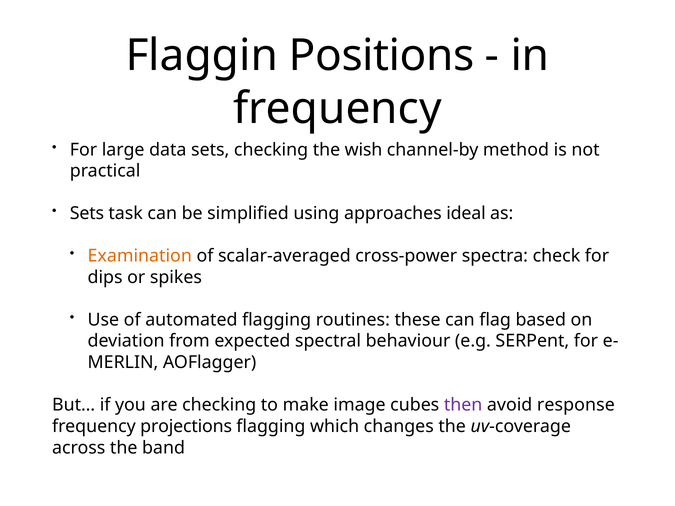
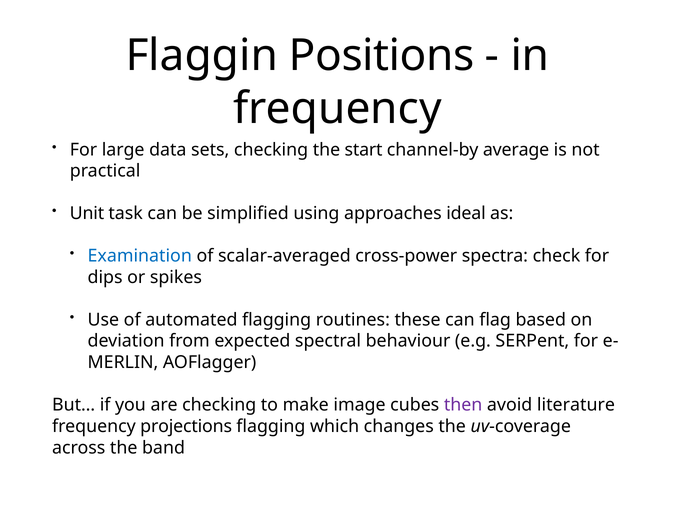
wish: wish -> start
method: method -> average
Sets at (87, 214): Sets -> Unit
Examination colour: orange -> blue
response: response -> literature
